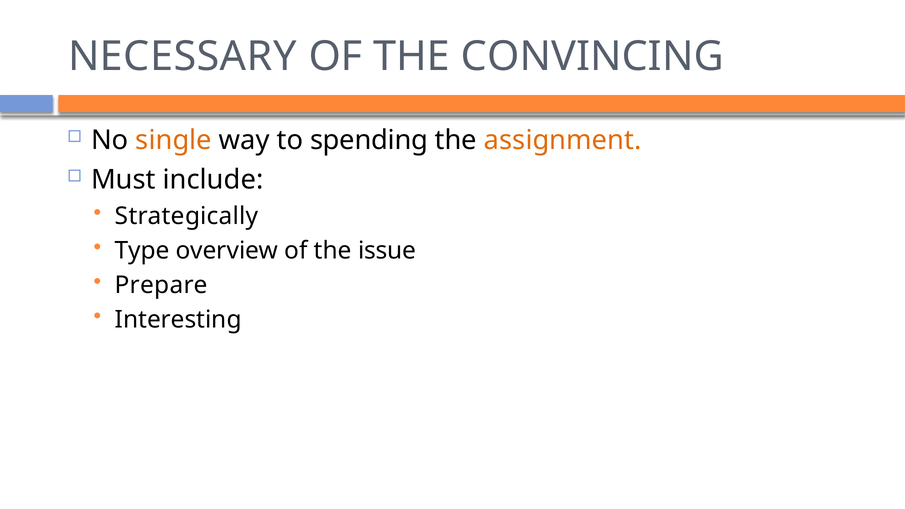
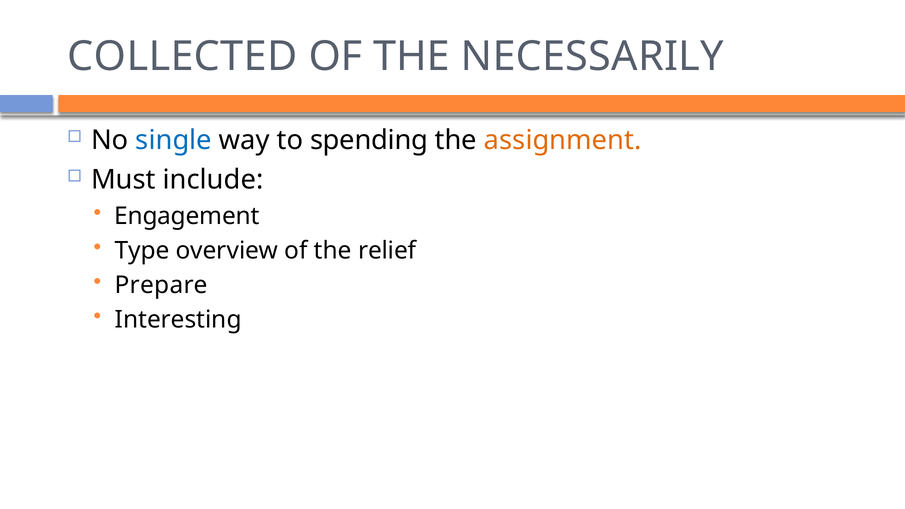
NECESSARY: NECESSARY -> COLLECTED
CONVINCING: CONVINCING -> NECESSARILY
single colour: orange -> blue
Strategically: Strategically -> Engagement
issue: issue -> relief
